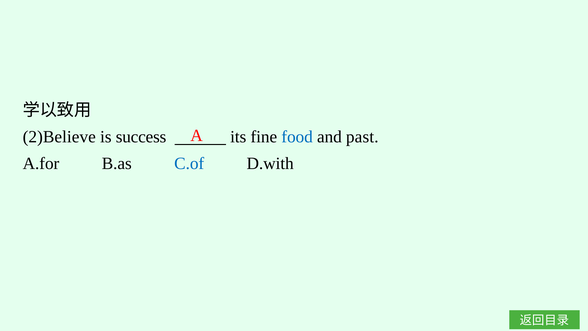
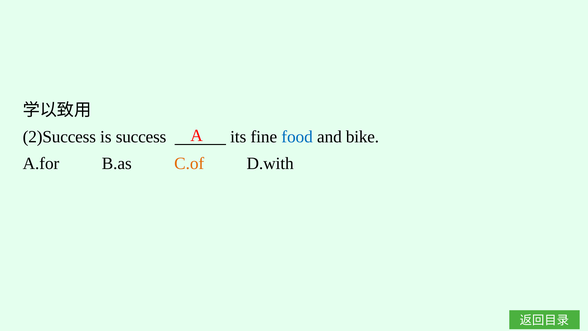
2)Believe: 2)Believe -> 2)Success
past: past -> bike
C.of colour: blue -> orange
